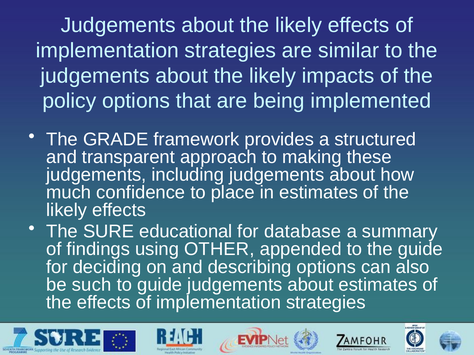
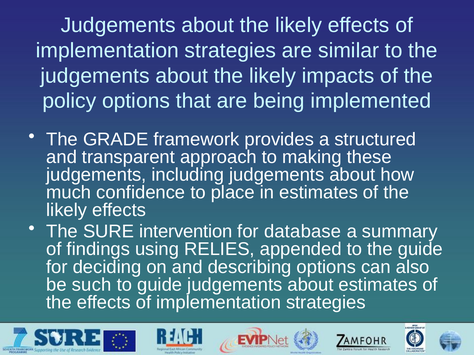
educational: educational -> intervention
OTHER: OTHER -> RELIES
